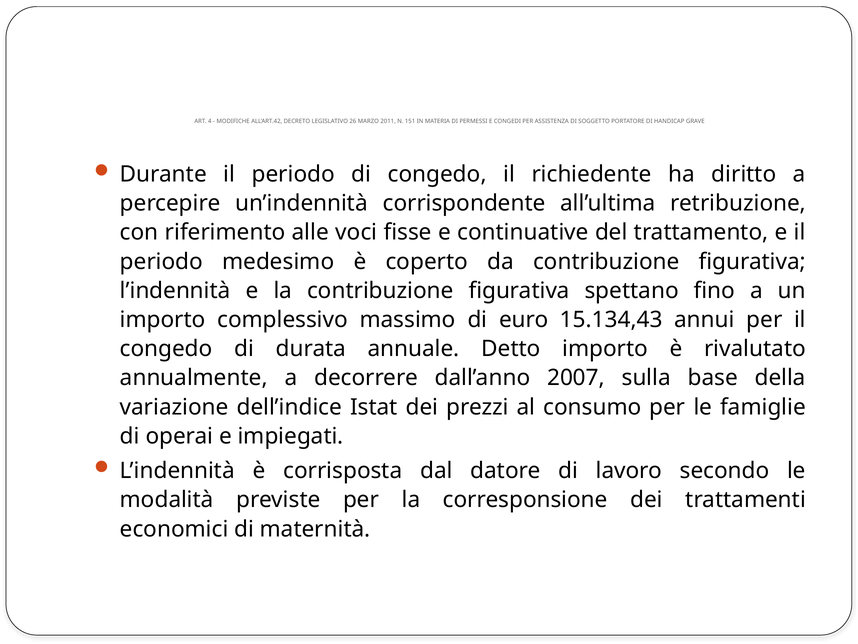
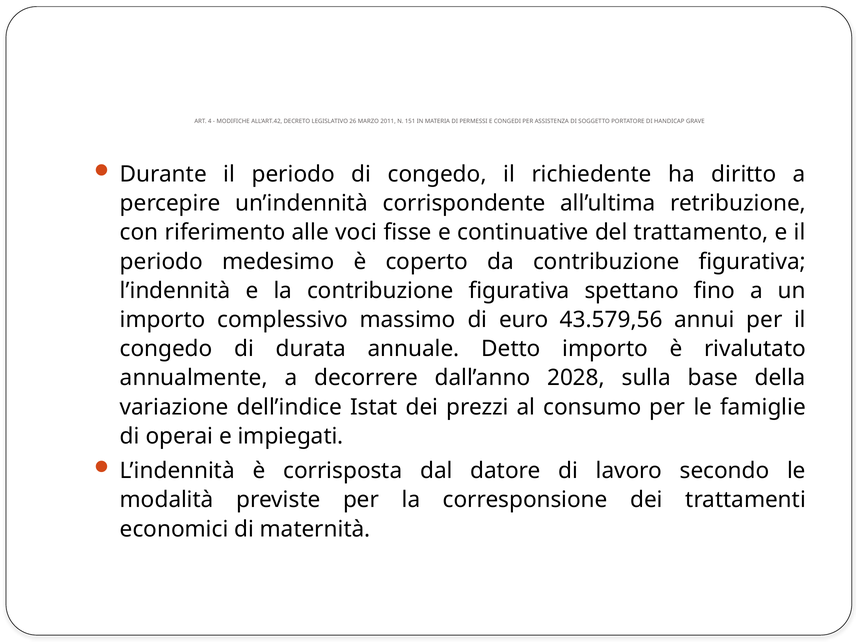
15.134,43: 15.134,43 -> 43.579,56
2007: 2007 -> 2028
